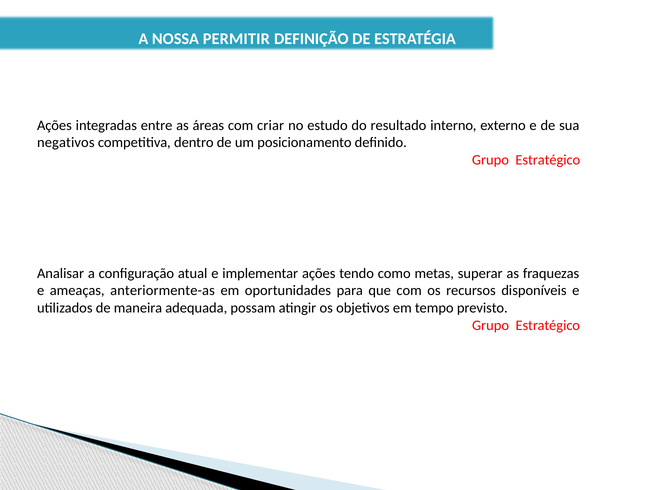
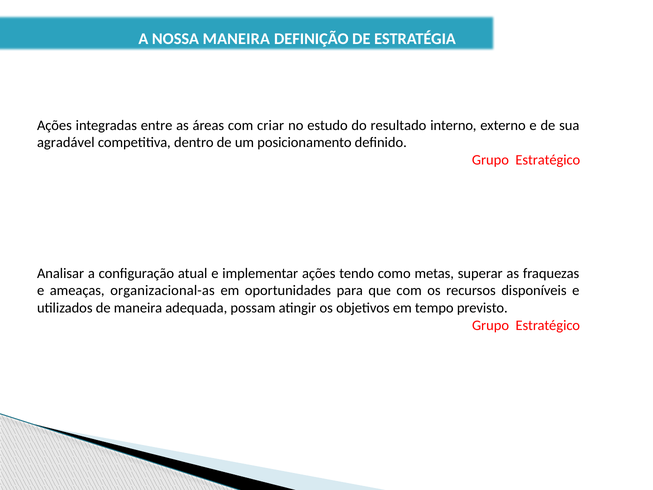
NOSSA PERMITIR: PERMITIR -> MANEIRA
negativos: negativos -> agradável
anteriormente-as: anteriormente-as -> organizacional-as
